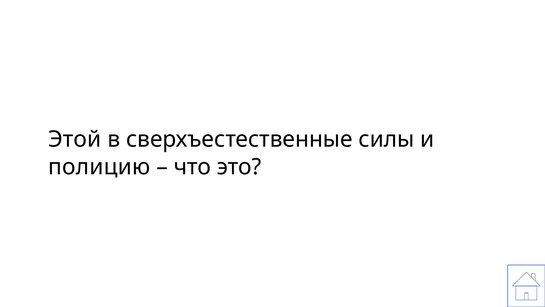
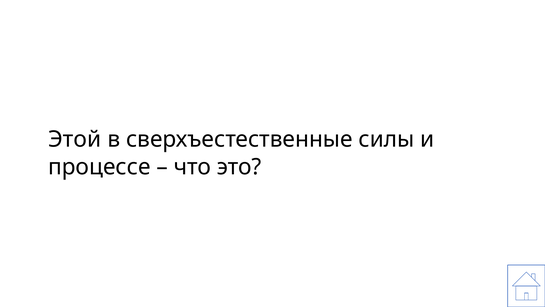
полицию: полицию -> процессе
